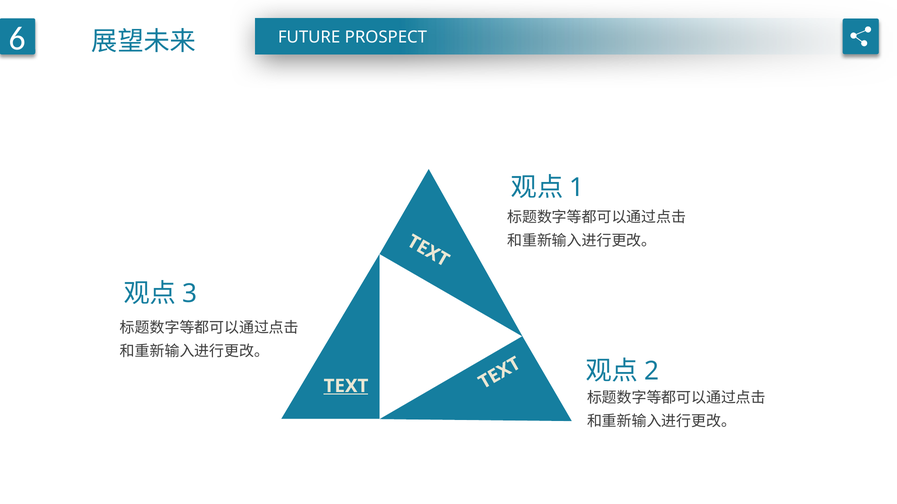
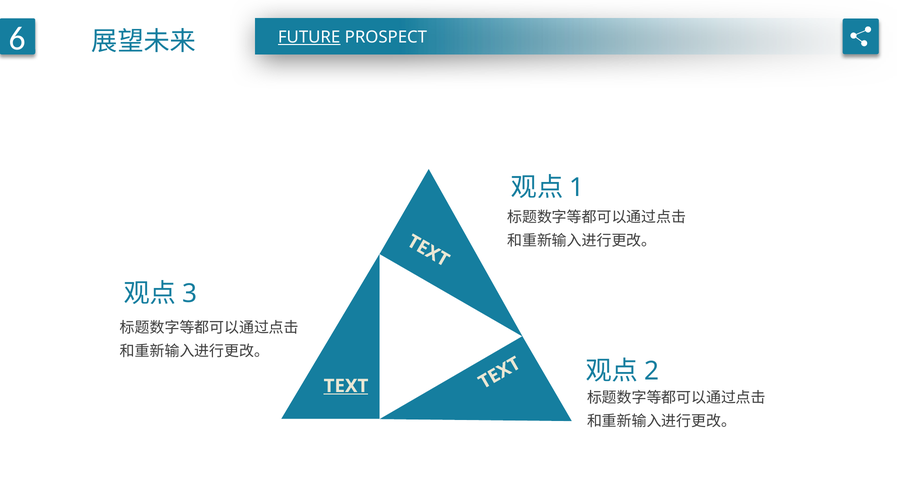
FUTURE underline: none -> present
